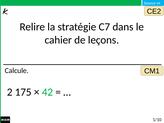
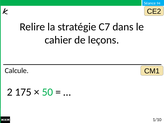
42: 42 -> 50
